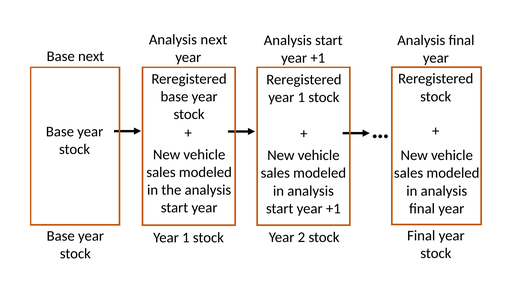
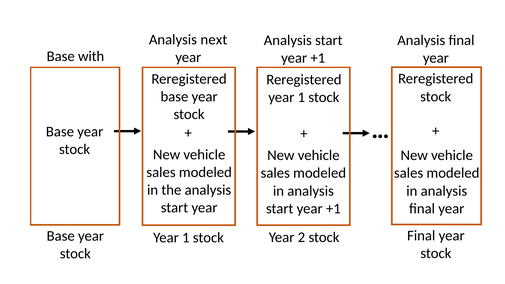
Base next: next -> with
